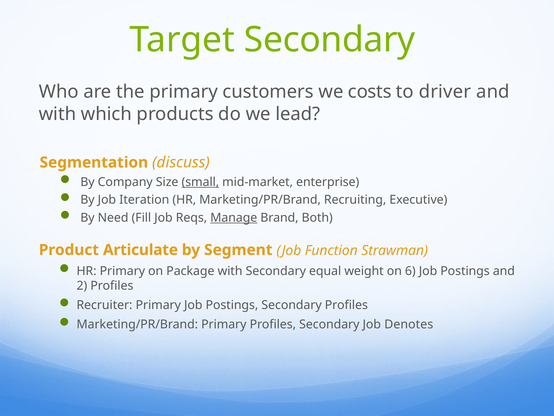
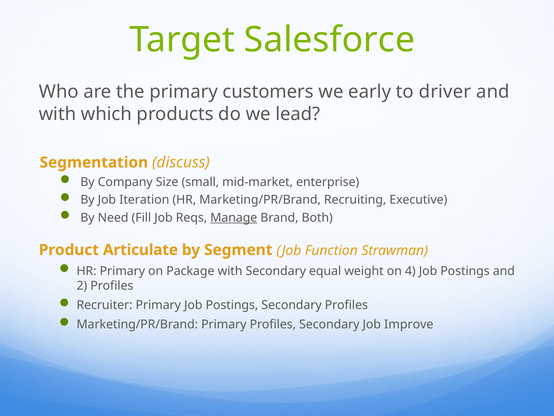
Target Secondary: Secondary -> Salesforce
costs: costs -> early
small underline: present -> none
6: 6 -> 4
Denotes: Denotes -> Improve
